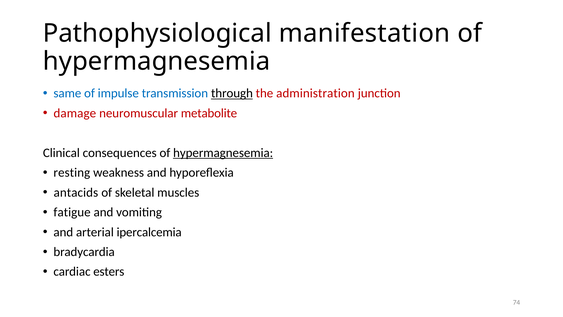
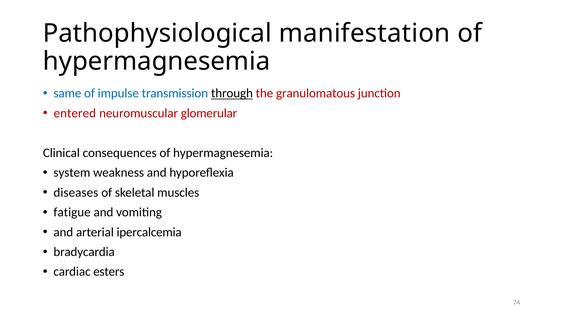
administration: administration -> granulomatous
damage: damage -> entered
metabolite: metabolite -> glomerular
hypermagnesemia at (223, 153) underline: present -> none
resting: resting -> system
antacids: antacids -> diseases
